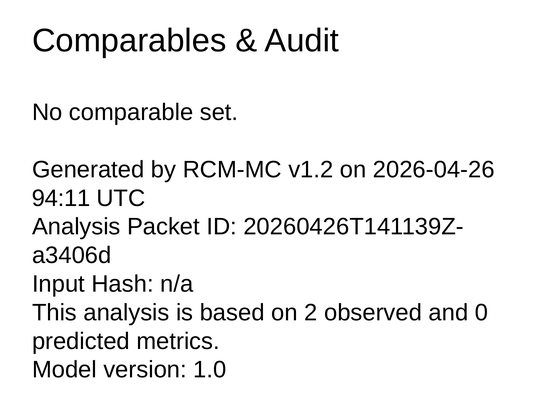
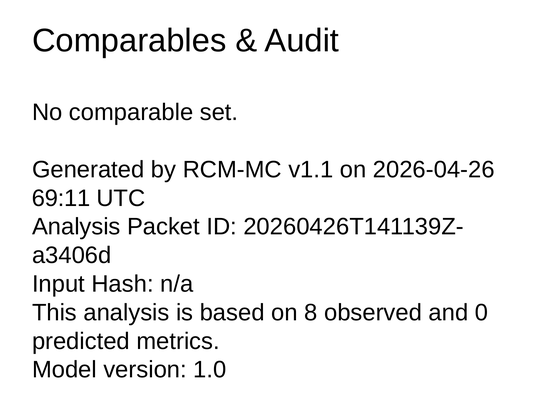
v1.2: v1.2 -> v1.1
94:11: 94:11 -> 69:11
2: 2 -> 8
